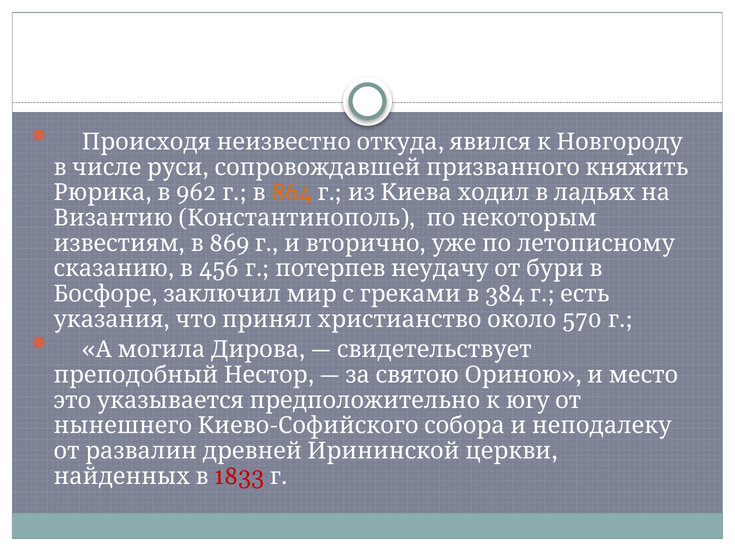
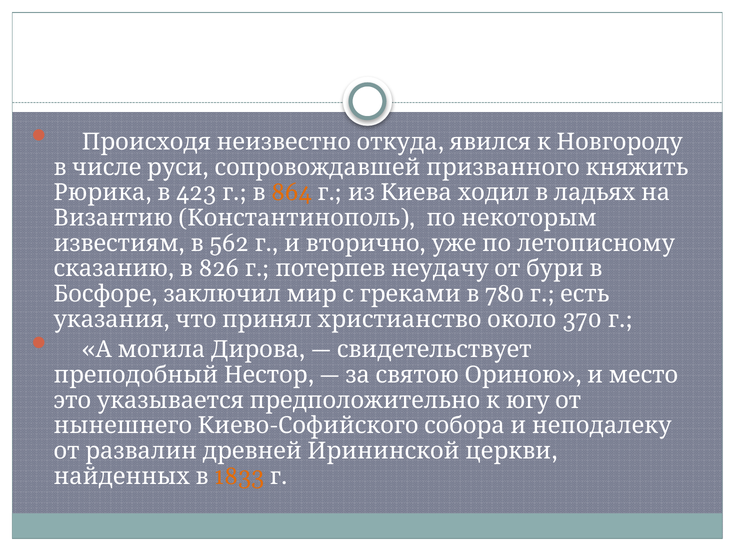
962: 962 -> 423
869: 869 -> 562
456: 456 -> 826
384: 384 -> 780
570: 570 -> 370
1833 colour: red -> orange
